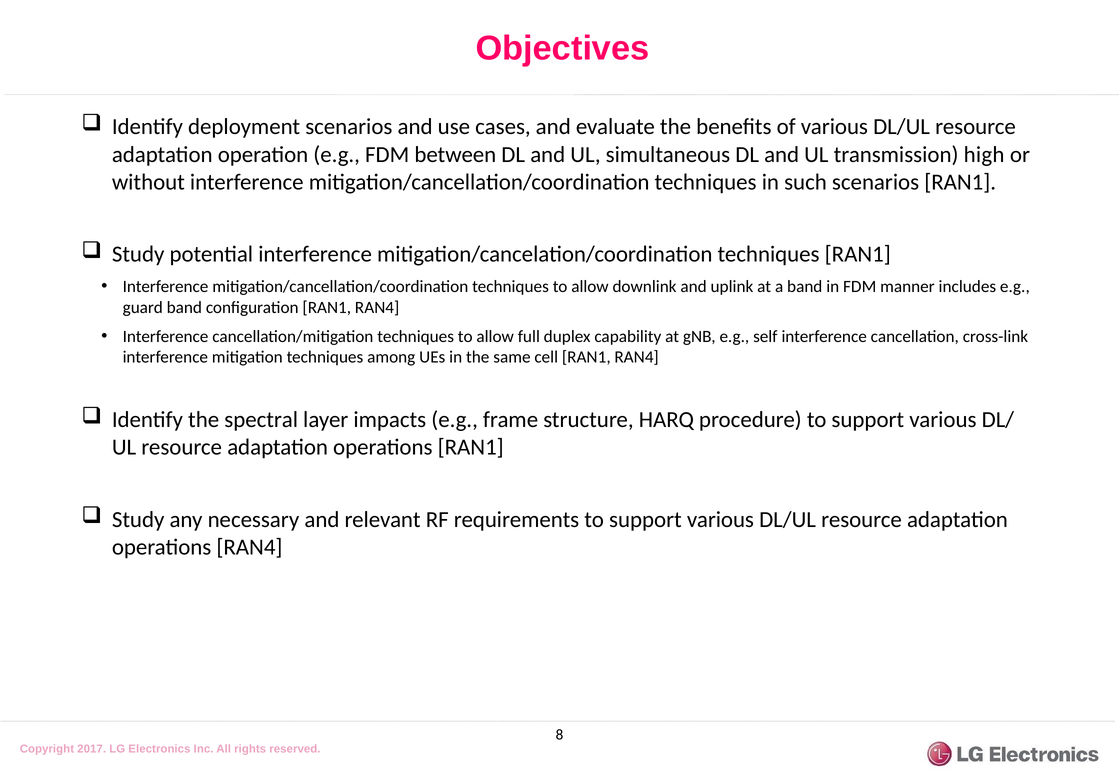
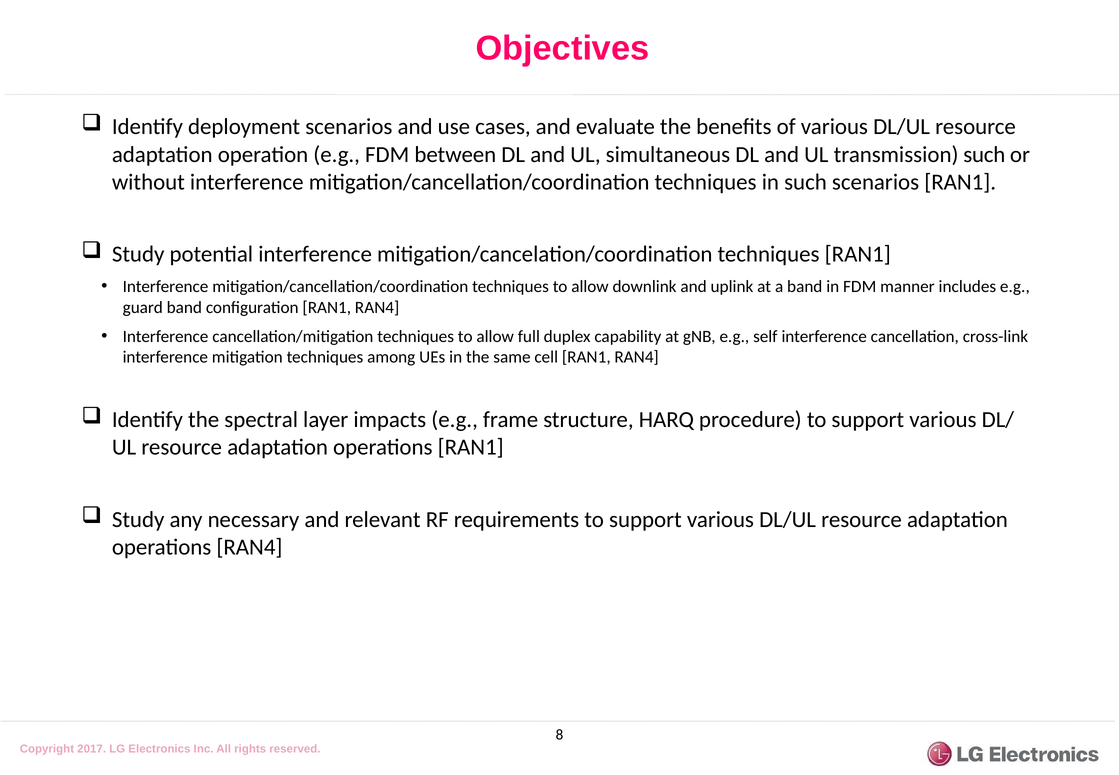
transmission high: high -> such
